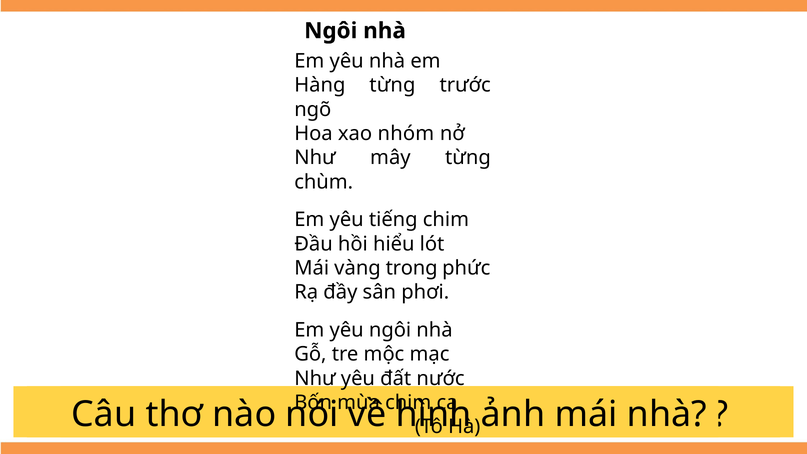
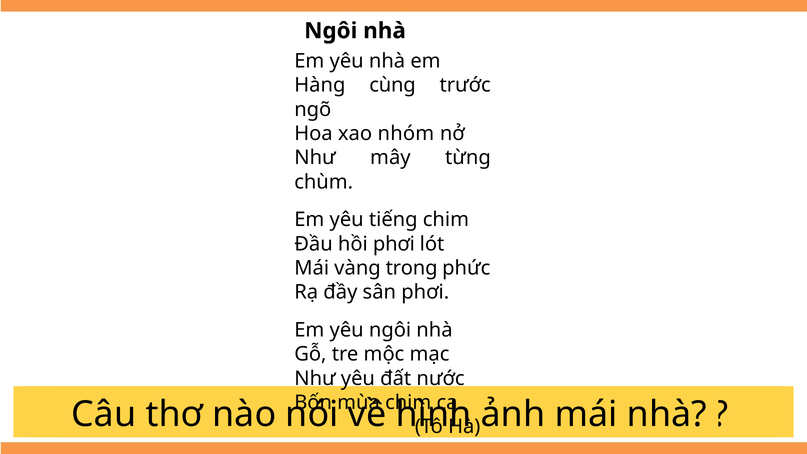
Hàng từng: từng -> cùng
hồi hiểu: hiểu -> phơi
